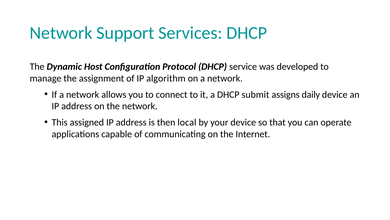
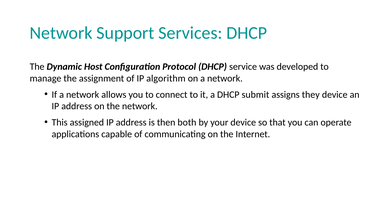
daily: daily -> they
local: local -> both
